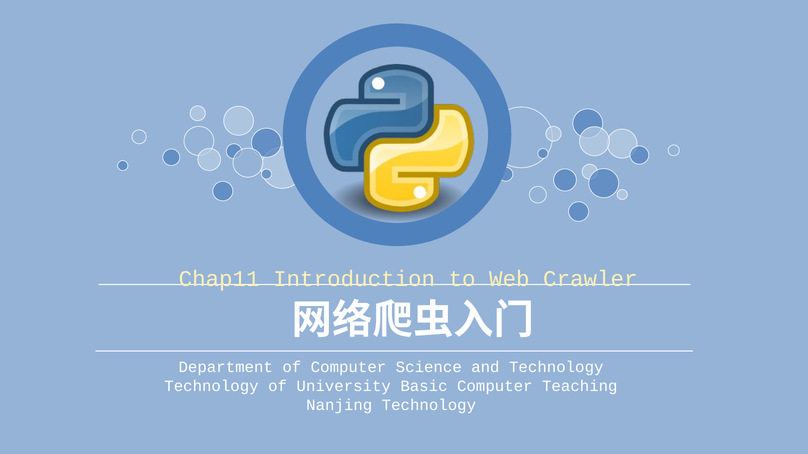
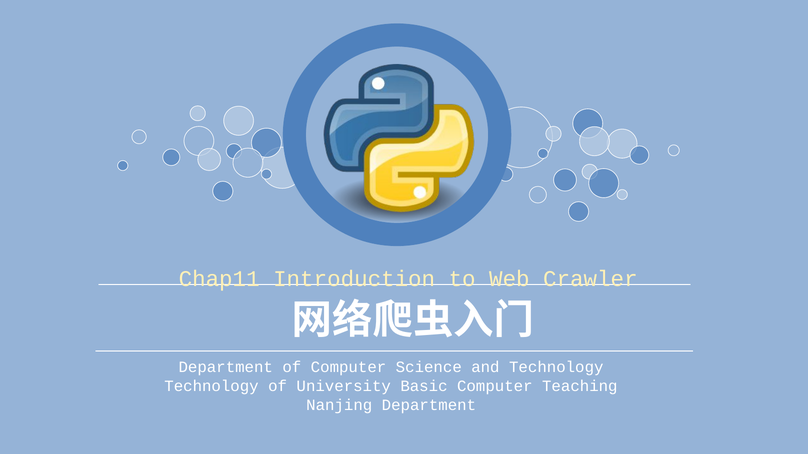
Nanjing Technology: Technology -> Department
